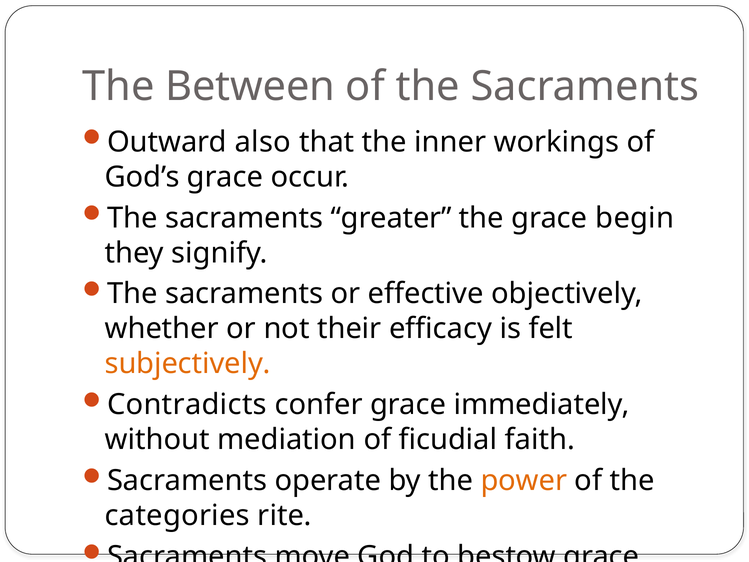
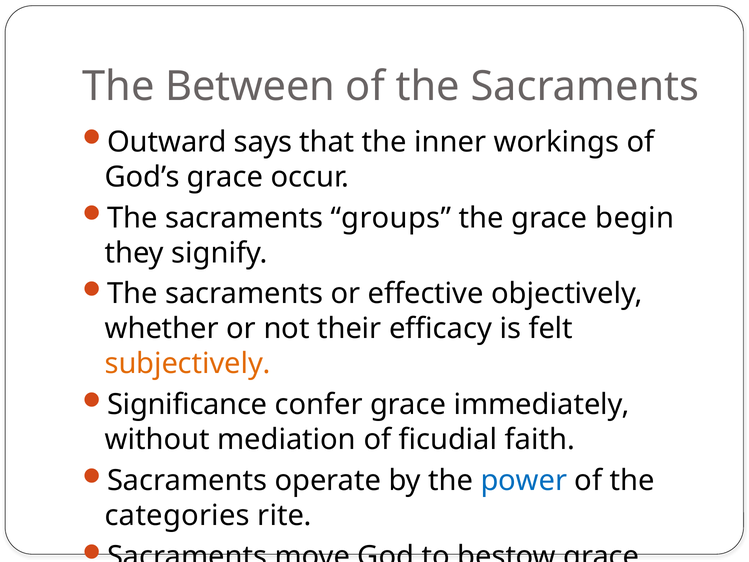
also: also -> says
greater: greater -> groups
Contradicts: Contradicts -> Significance
power colour: orange -> blue
